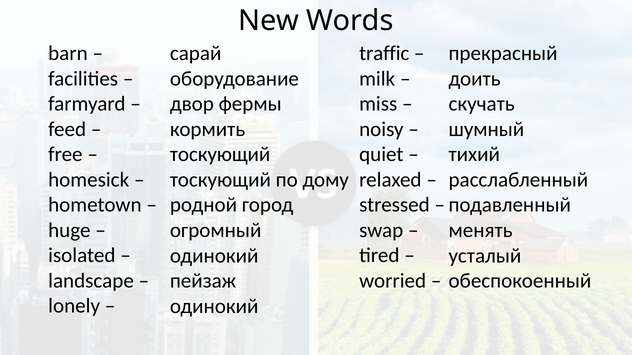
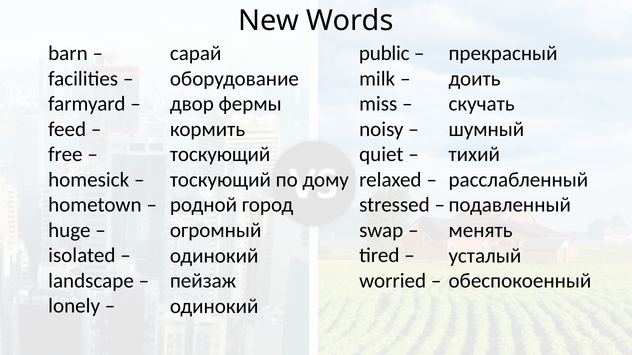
traffic: traffic -> public
